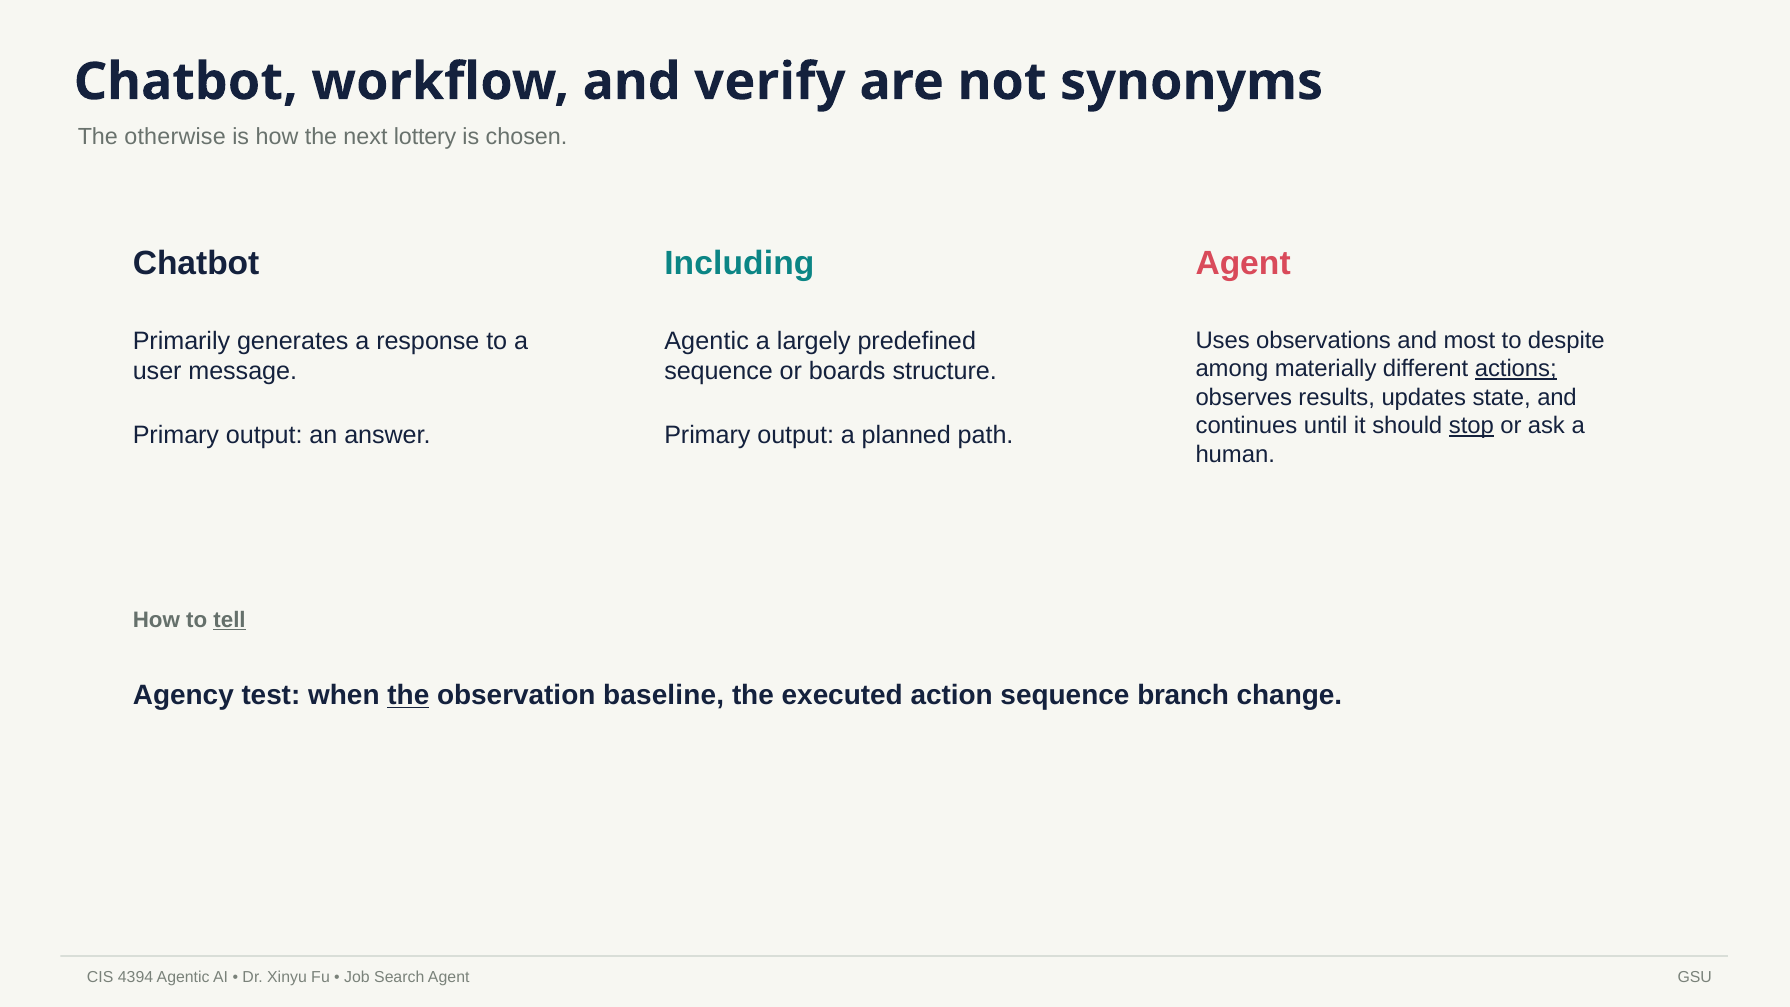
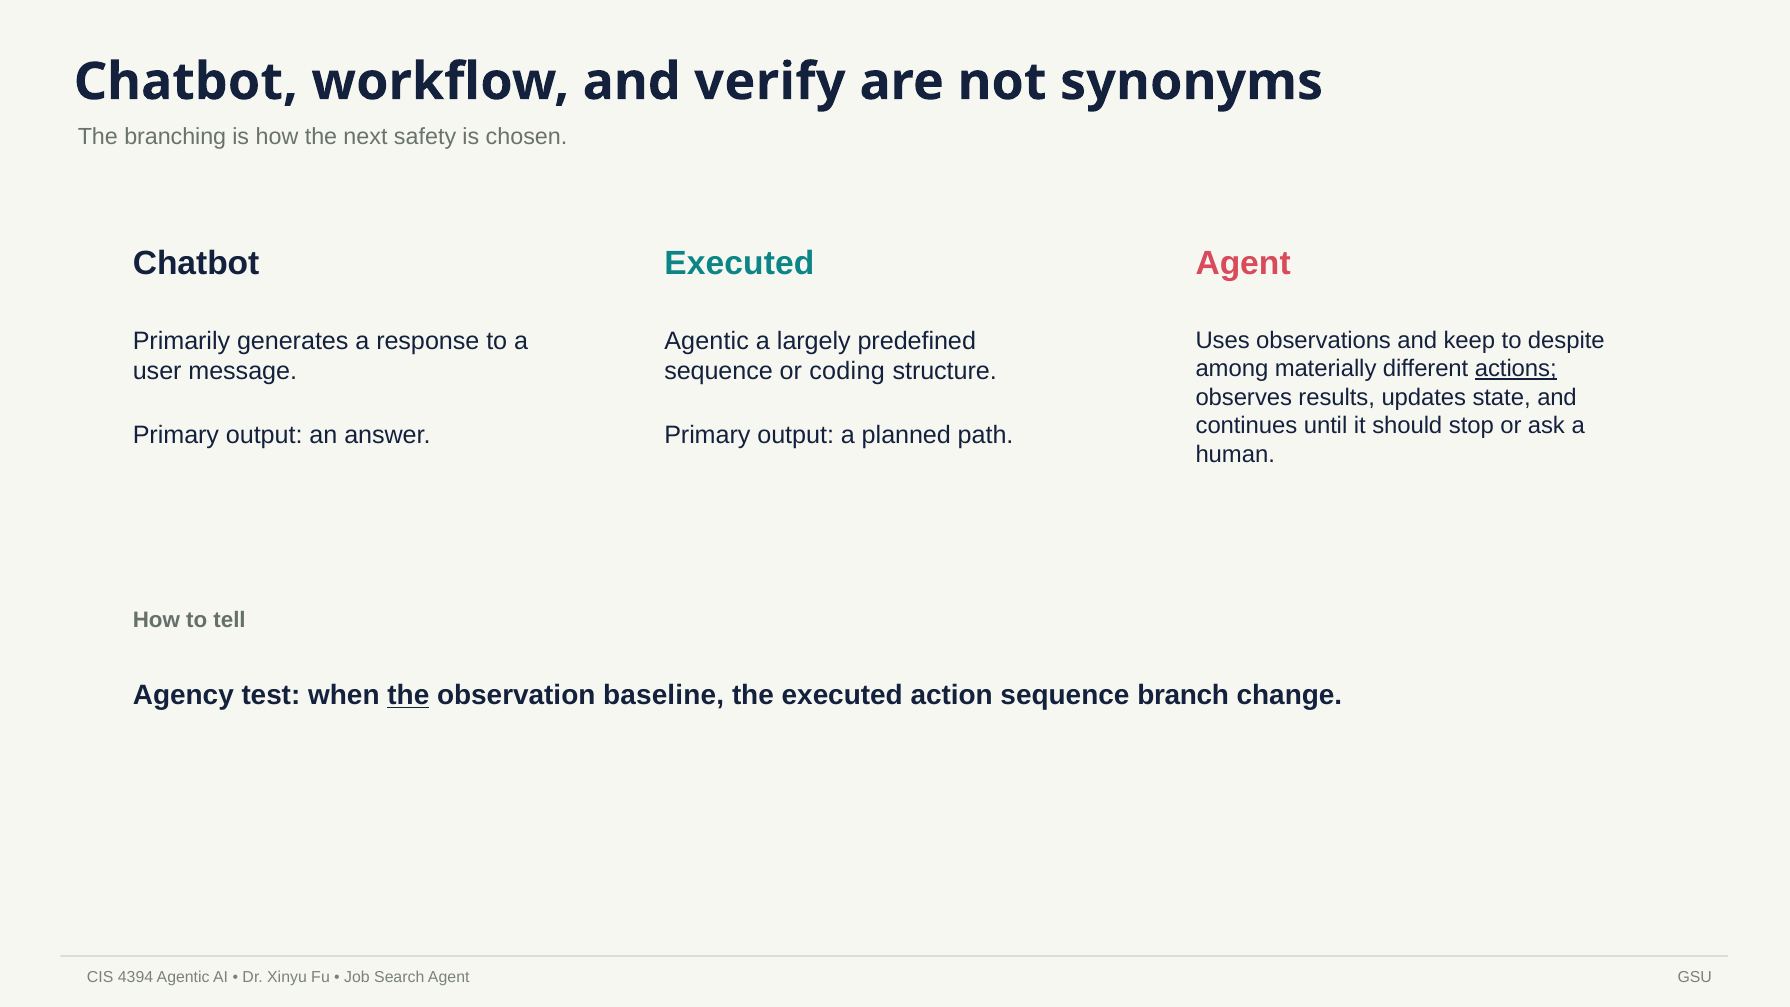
otherwise: otherwise -> branching
lottery: lottery -> safety
Chatbot Including: Including -> Executed
most: most -> keep
boards: boards -> coding
stop underline: present -> none
tell underline: present -> none
